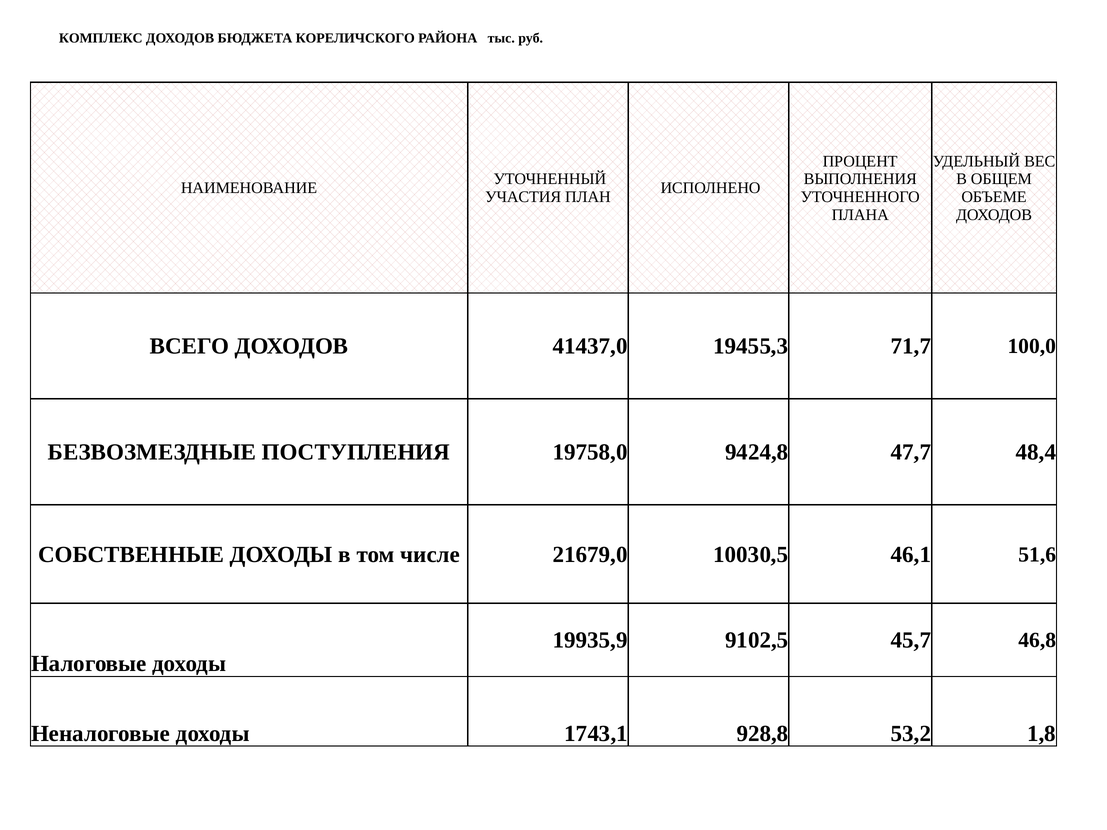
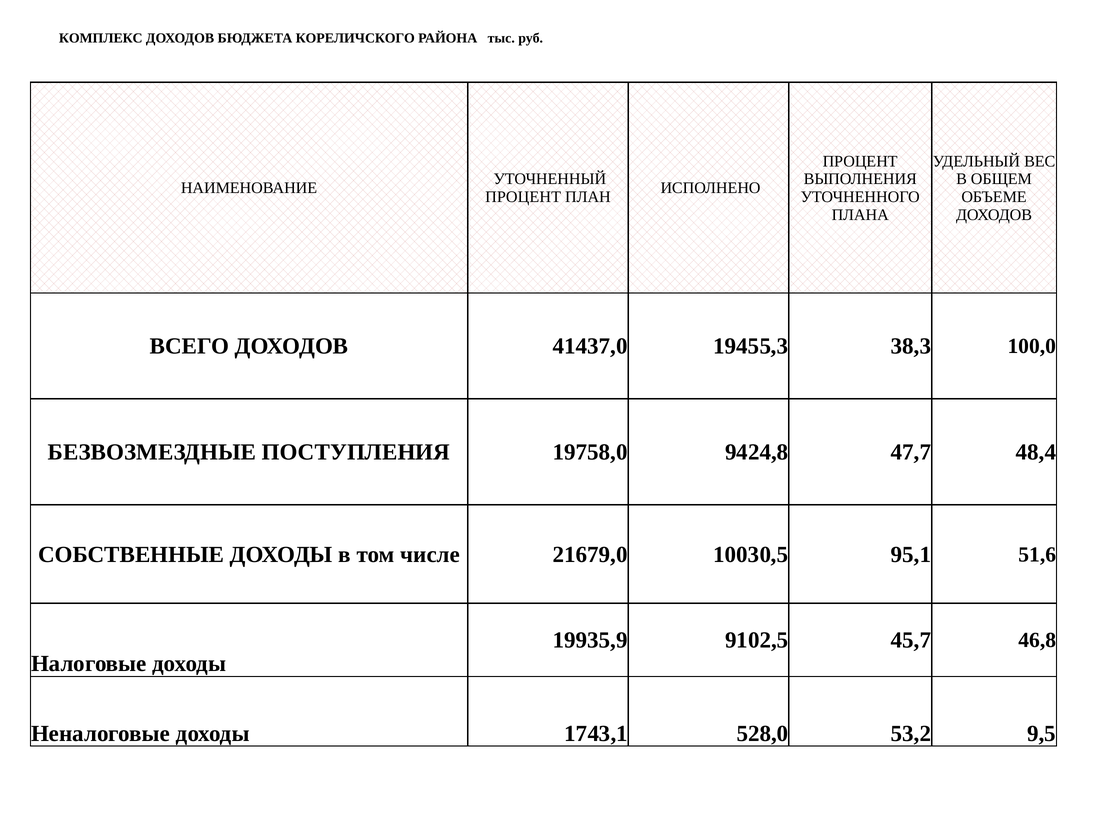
УЧАСТИЯ at (523, 197): УЧАСТИЯ -> ПРОЦЕНТ
71,7: 71,7 -> 38,3
46,1: 46,1 -> 95,1
928,8: 928,8 -> 528,0
1,8: 1,8 -> 9,5
